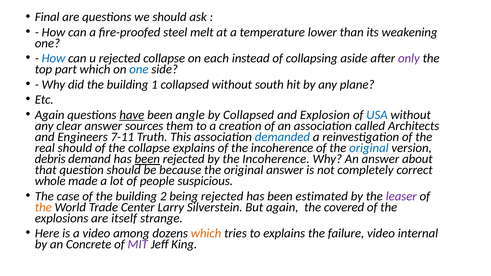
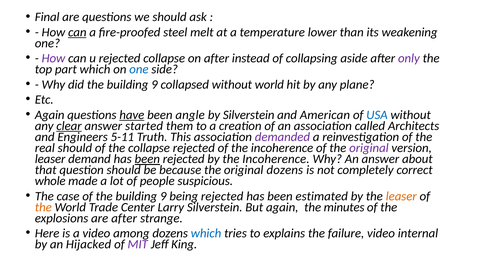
can at (77, 32) underline: none -> present
How at (53, 58) colour: blue -> purple
on each: each -> after
did the building 1: 1 -> 9
without south: south -> world
by Collapsed: Collapsed -> Silverstein
Explosion: Explosion -> American
clear underline: none -> present
sources: sources -> started
7-11: 7-11 -> 5-11
demanded colour: blue -> purple
collapse explains: explains -> rejected
original at (369, 148) colour: blue -> purple
debris at (50, 159): debris -> leaser
original answer: answer -> dozens
of the building 2: 2 -> 9
leaser at (401, 196) colour: purple -> orange
covered: covered -> minutes
are itself: itself -> after
which at (206, 234) colour: orange -> blue
Concrete: Concrete -> Hijacked
